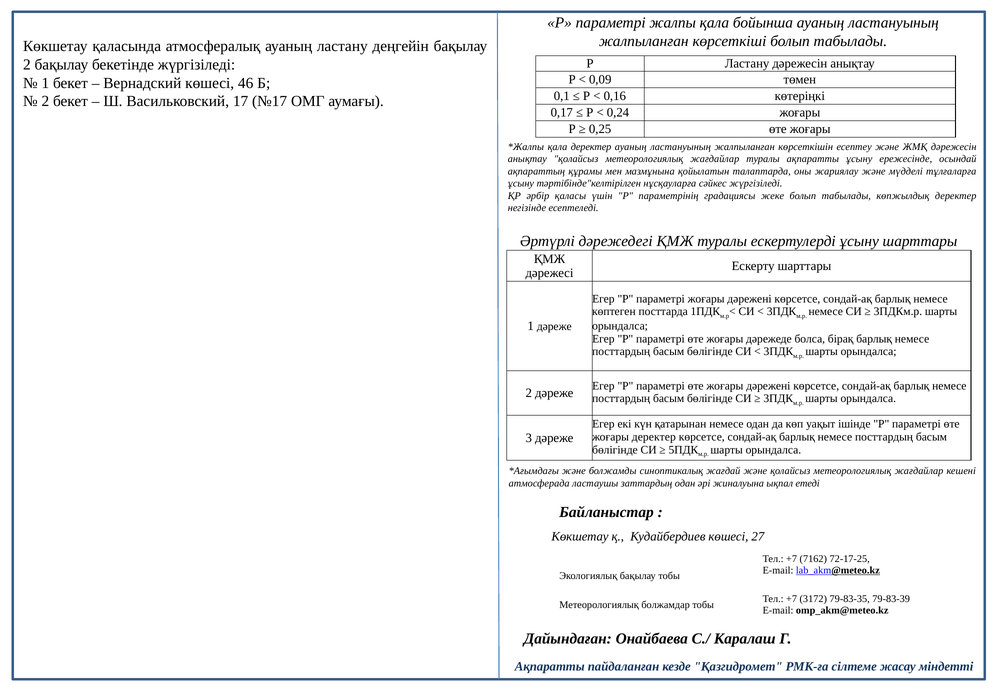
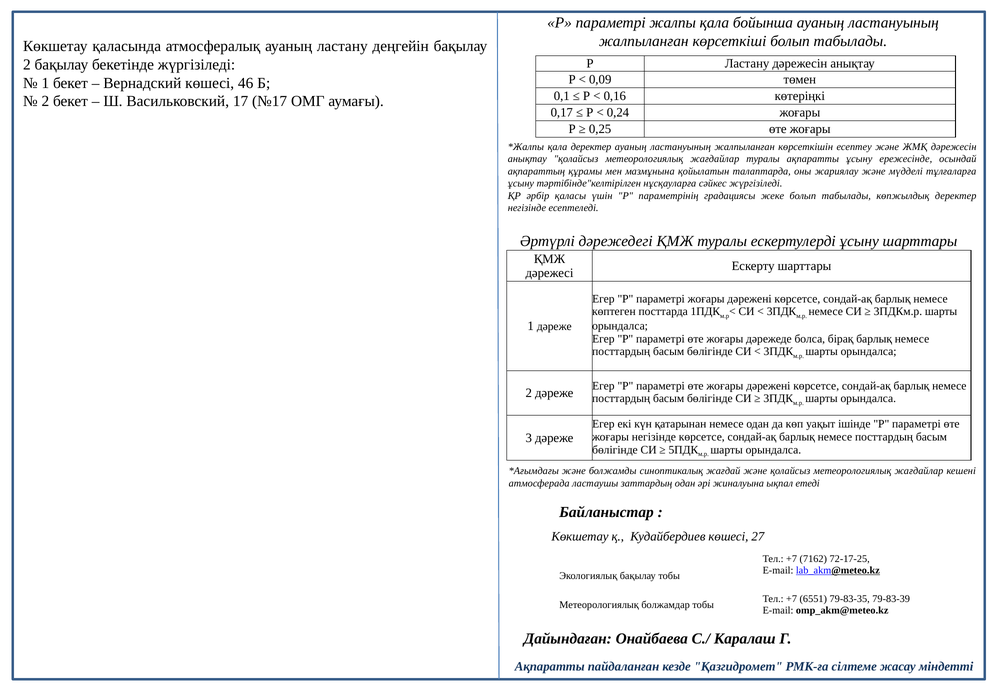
жоғары деректер: деректер -> негізінде
3172: 3172 -> 6551
